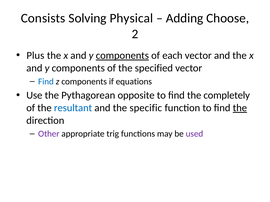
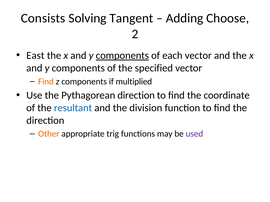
Physical: Physical -> Tangent
Plus: Plus -> East
Find at (46, 82) colour: blue -> orange
equations: equations -> multiplied
Pythagorean opposite: opposite -> direction
completely: completely -> coordinate
specific: specific -> division
the at (240, 108) underline: present -> none
Other colour: purple -> orange
